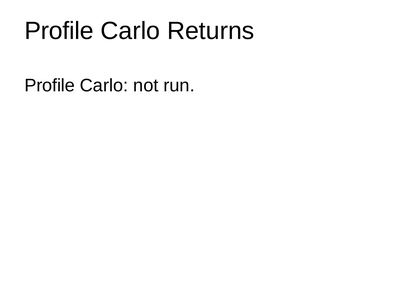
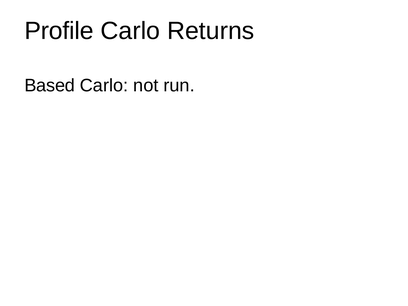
Profile at (50, 86): Profile -> Based
